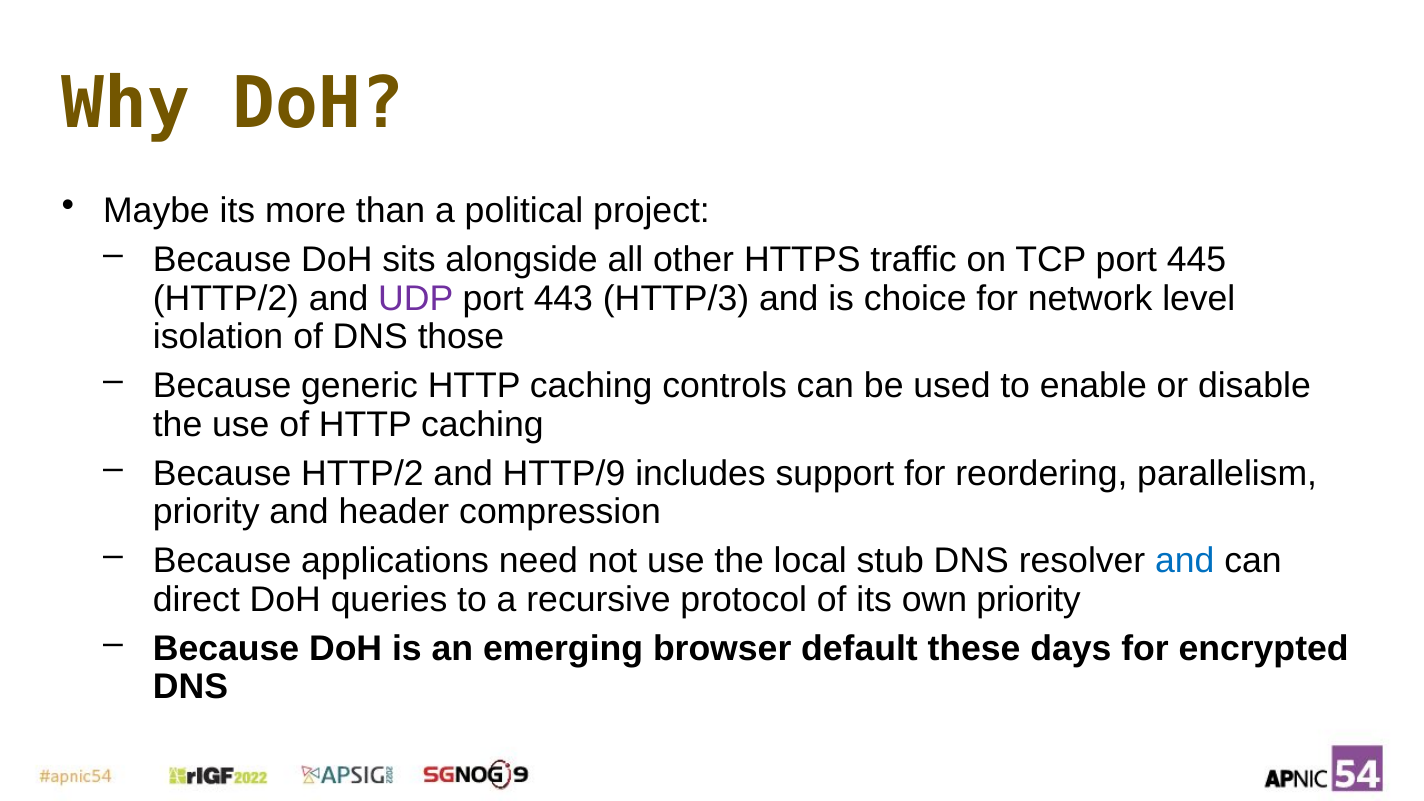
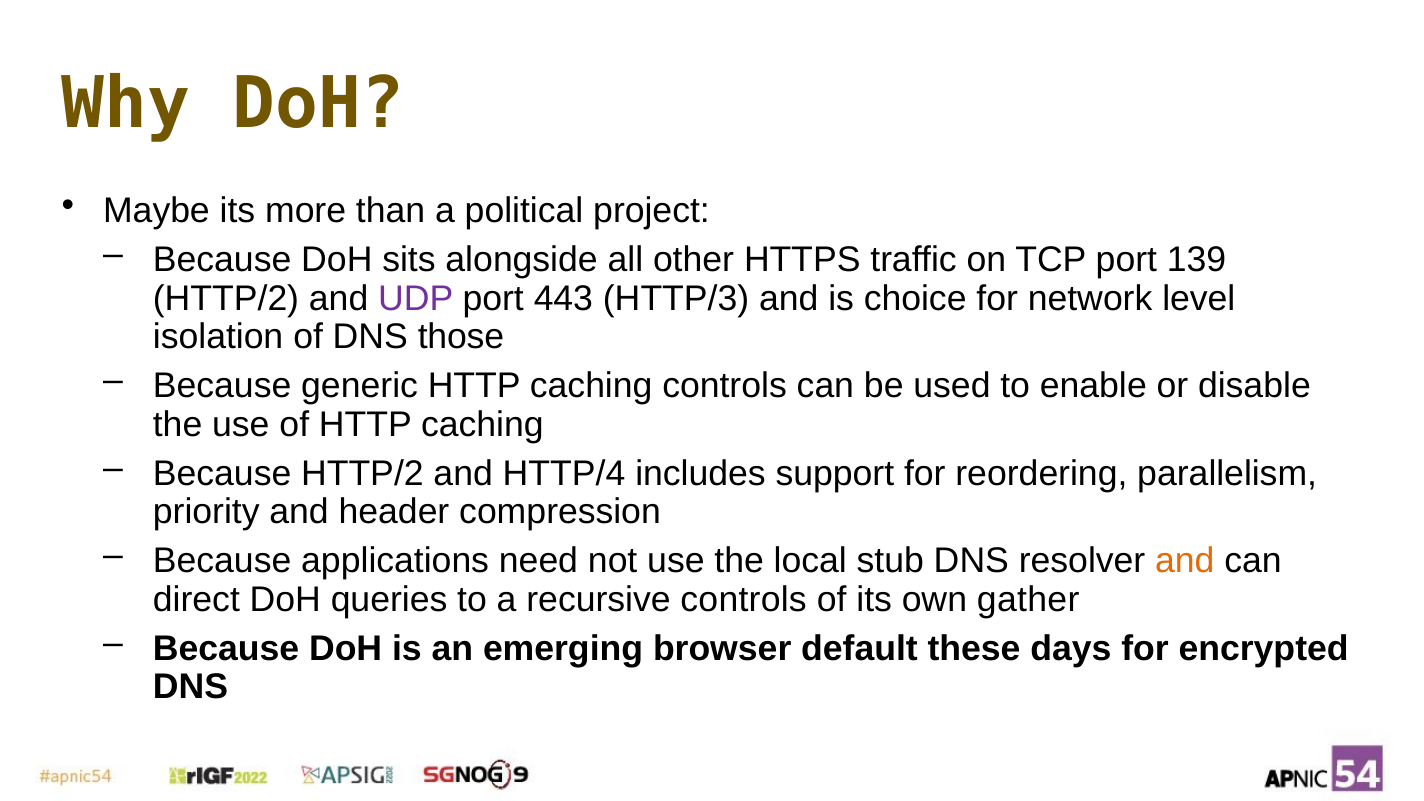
445: 445 -> 139
HTTP/9: HTTP/9 -> HTTP/4
and at (1185, 561) colour: blue -> orange
recursive protocol: protocol -> controls
own priority: priority -> gather
